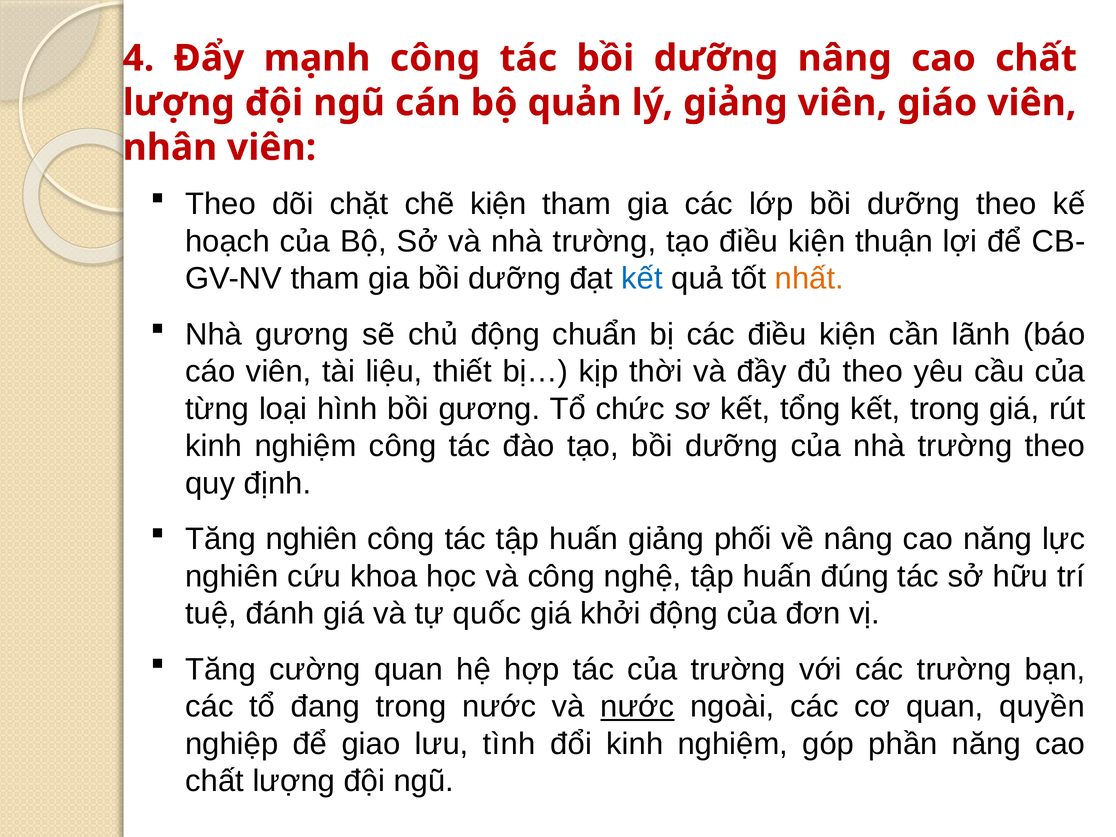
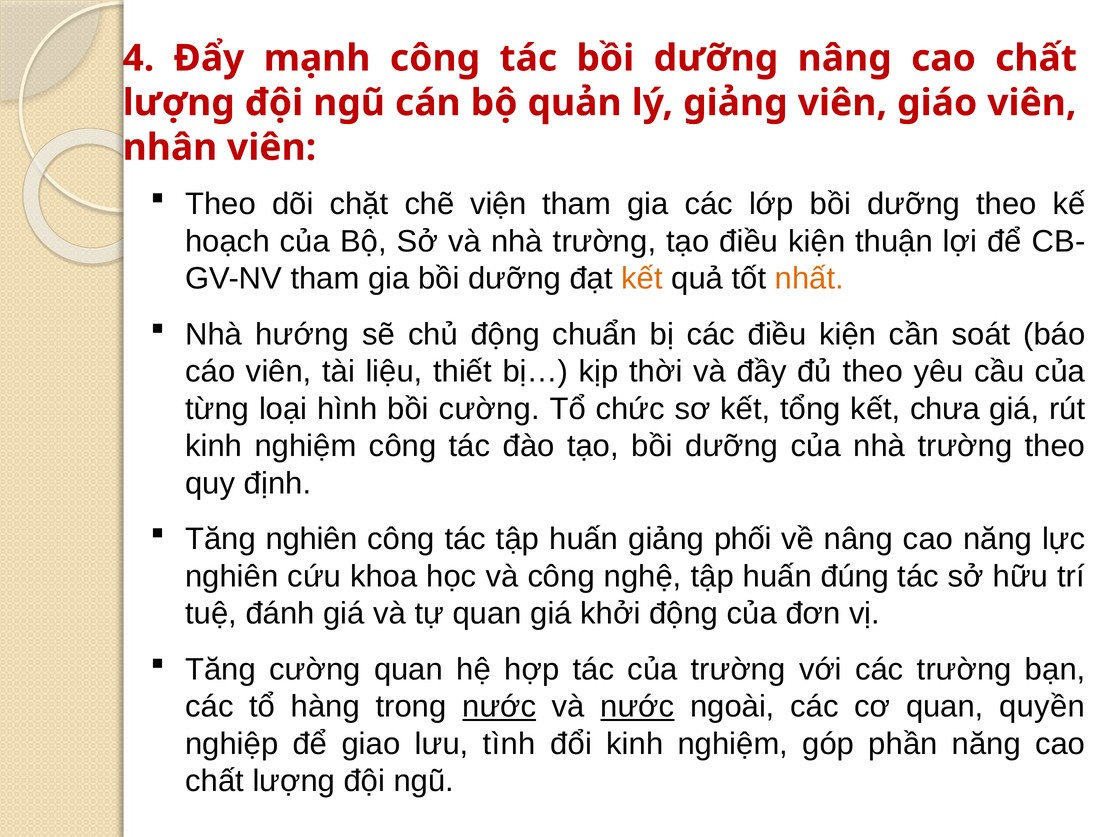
chẽ kiện: kiện -> viện
kết at (642, 279) colour: blue -> orange
Nhà gương: gương -> hướng
lãnh: lãnh -> soát
bồi gương: gương -> cường
kết trong: trong -> chưa
tự quốc: quốc -> quan
đang: đang -> hàng
nước at (499, 707) underline: none -> present
